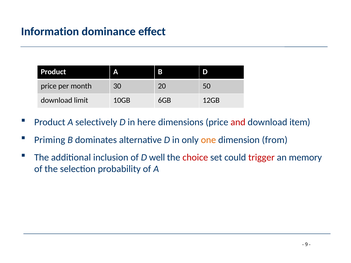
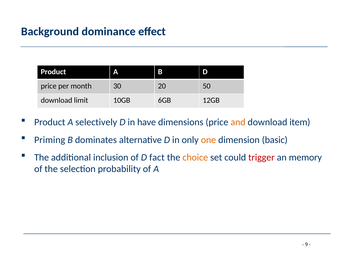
Information: Information -> Background
here: here -> have
and colour: red -> orange
from: from -> basic
well: well -> fact
choice colour: red -> orange
